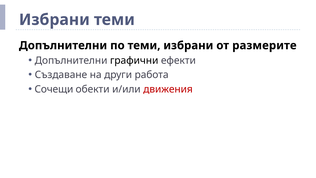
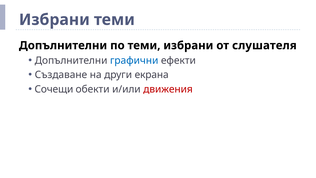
размерите: размерите -> слушателя
графични colour: black -> blue
работа: работа -> екрана
